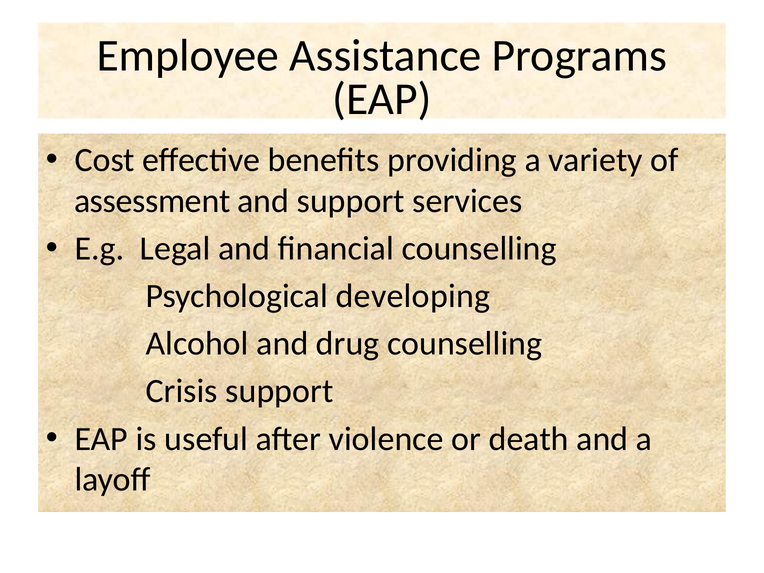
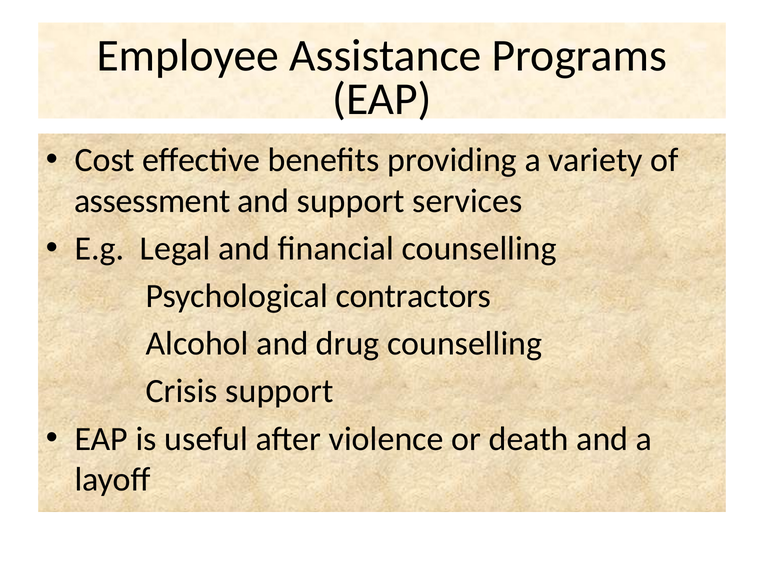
developing: developing -> contractors
